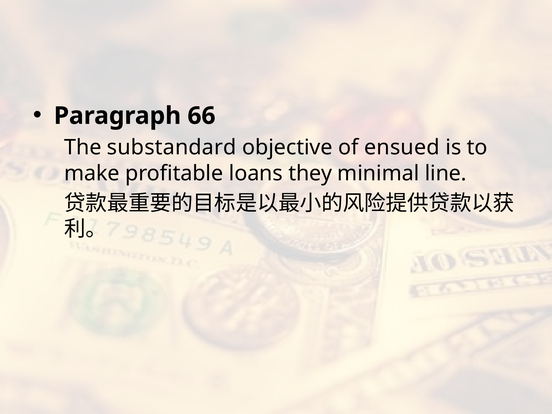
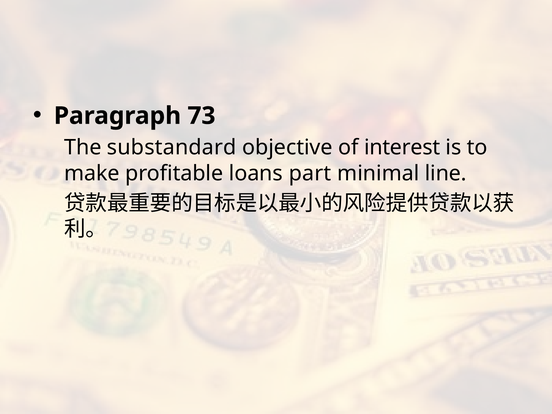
66: 66 -> 73
ensued: ensued -> interest
they: they -> part
